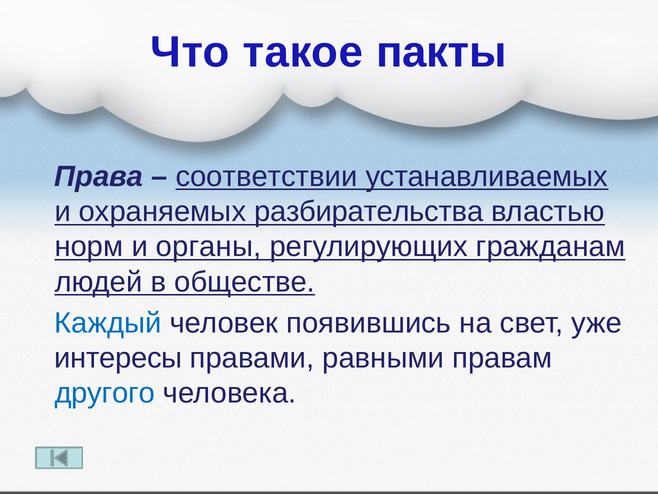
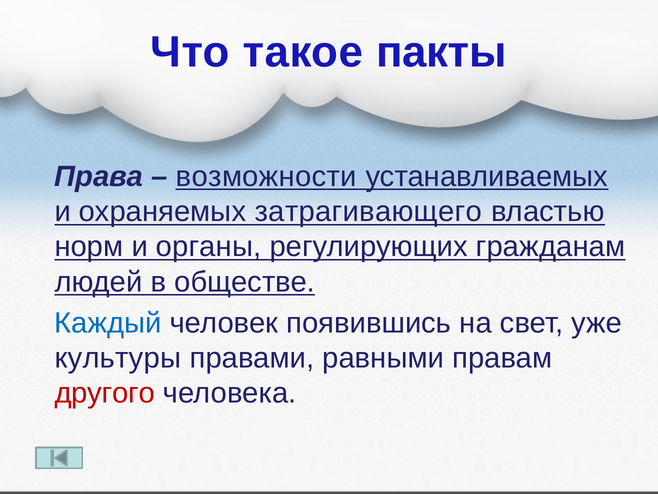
соответствии: соответствии -> возможности
разбирательства: разбирательства -> затрагивающего
интересы: интересы -> культуры
другого colour: blue -> red
